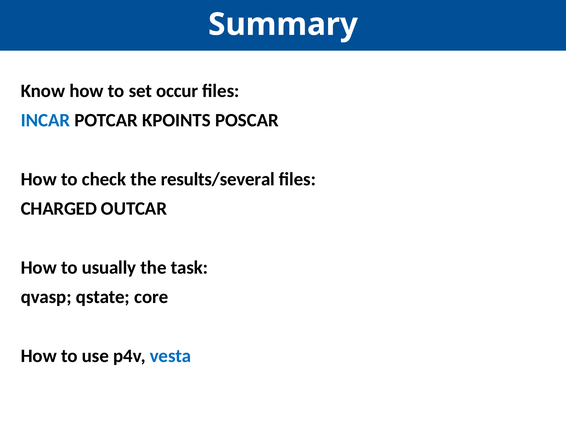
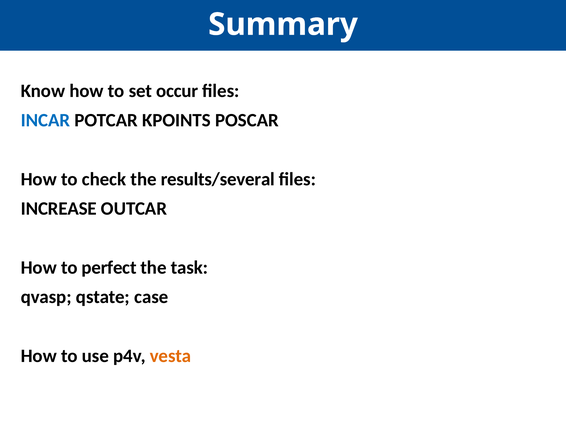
CHARGED: CHARGED -> INCREASE
usually: usually -> perfect
core: core -> case
vesta colour: blue -> orange
